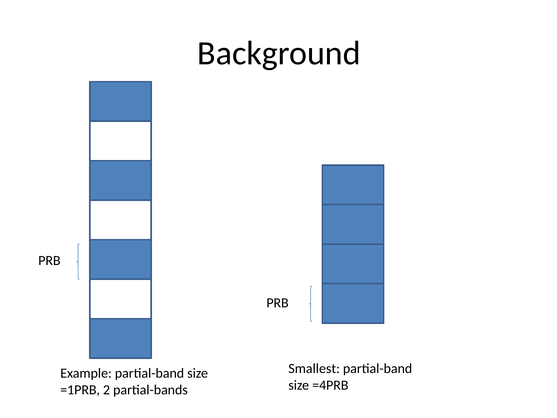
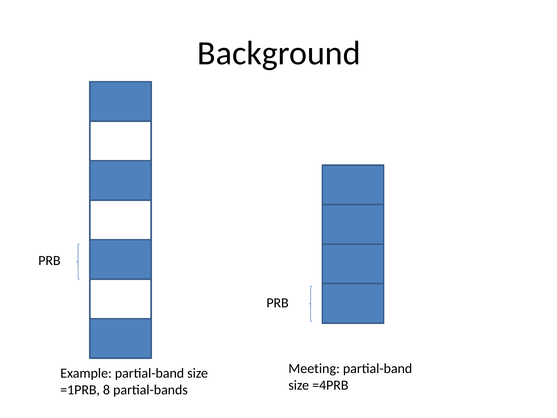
Smallest: Smallest -> Meeting
2: 2 -> 8
